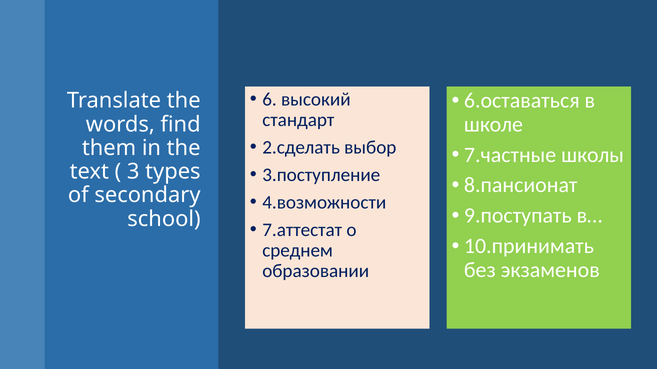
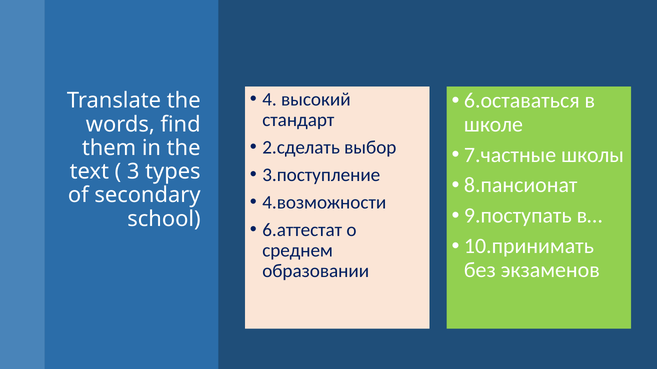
6: 6 -> 4
7.аттестат: 7.аттестат -> 6.аттестат
